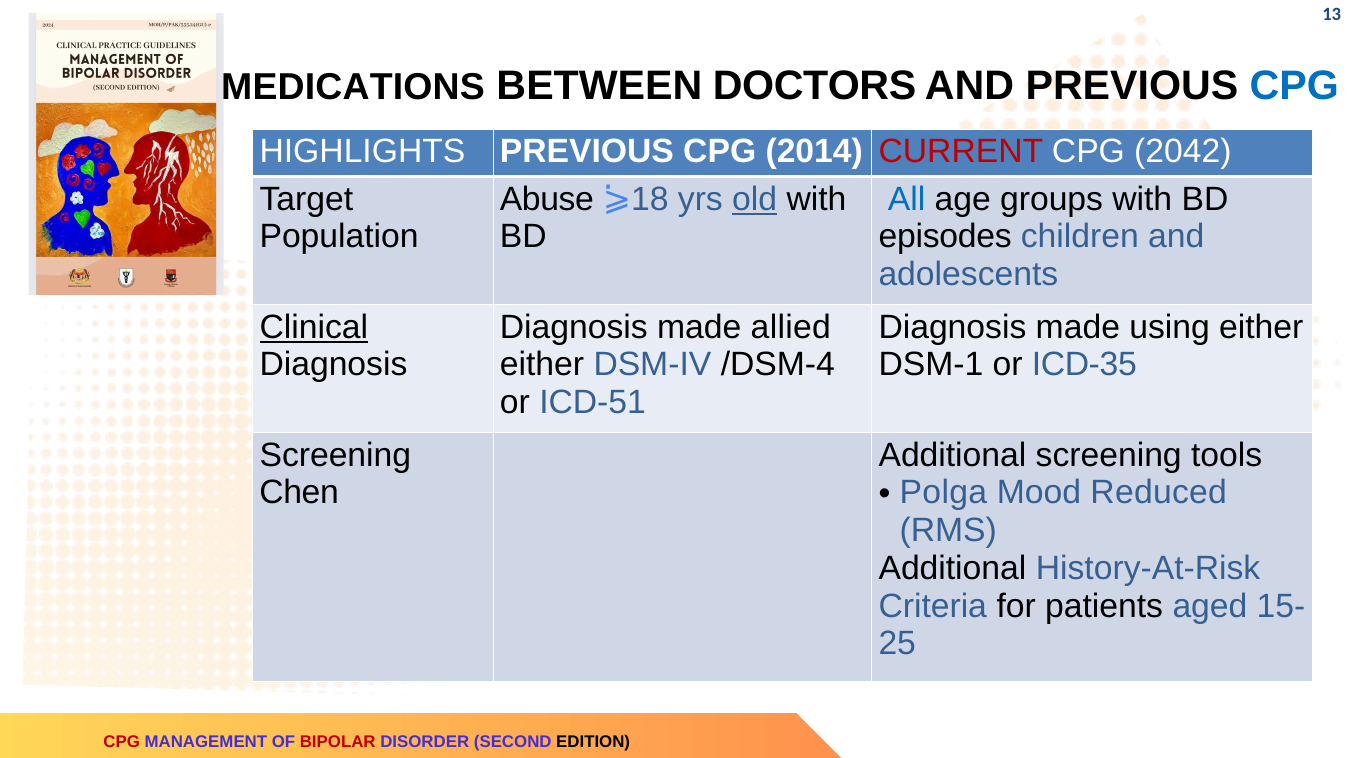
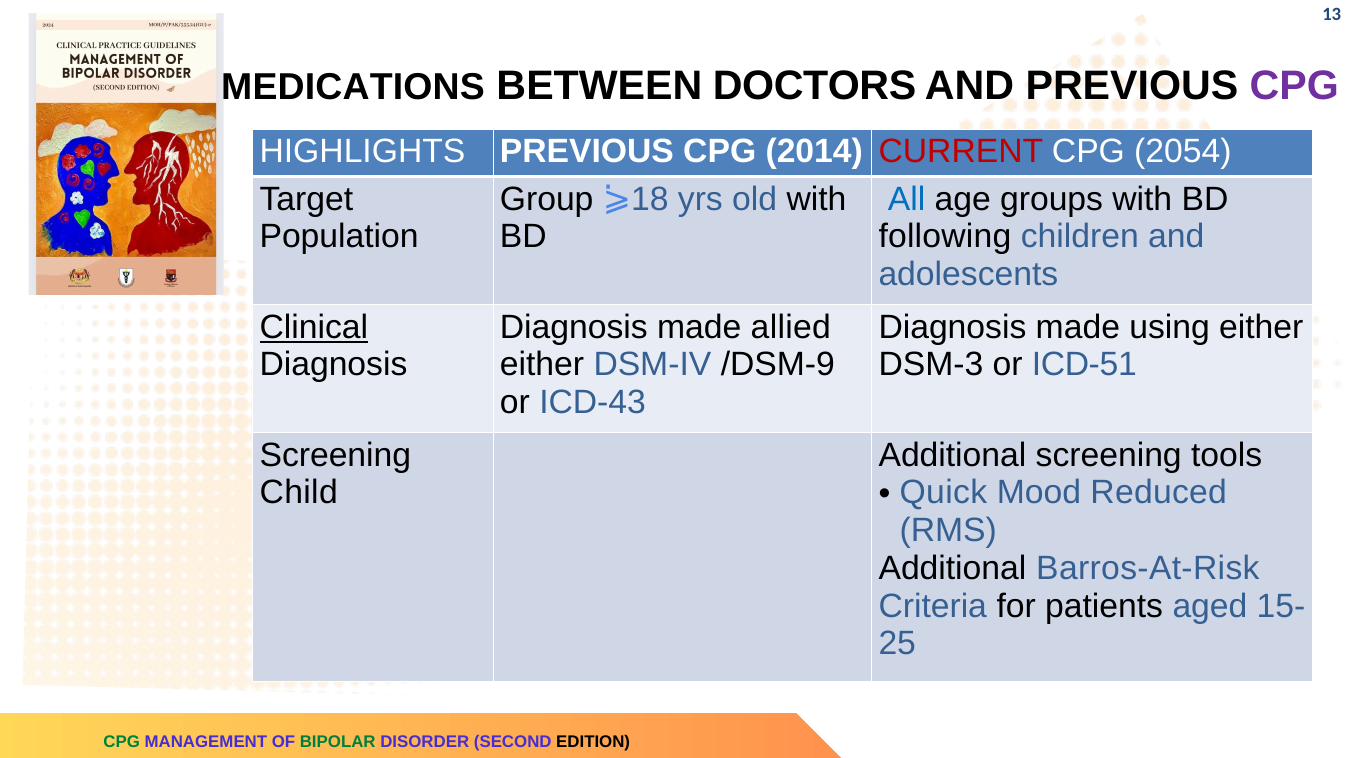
CPG at (1294, 86) colour: blue -> purple
2042: 2042 -> 2054
Abuse: Abuse -> Group
old underline: present -> none
episodes: episodes -> following
/DSM-4: /DSM-4 -> /DSM-9
DSM-1: DSM-1 -> DSM-3
ICD-35: ICD-35 -> ICD-51
ICD-51: ICD-51 -> ICD-43
Chen: Chen -> Child
Polga: Polga -> Quick
History-At-Risk: History-At-Risk -> Barros-At-Risk
CPG at (122, 743) colour: red -> green
BIPOLAR colour: red -> green
